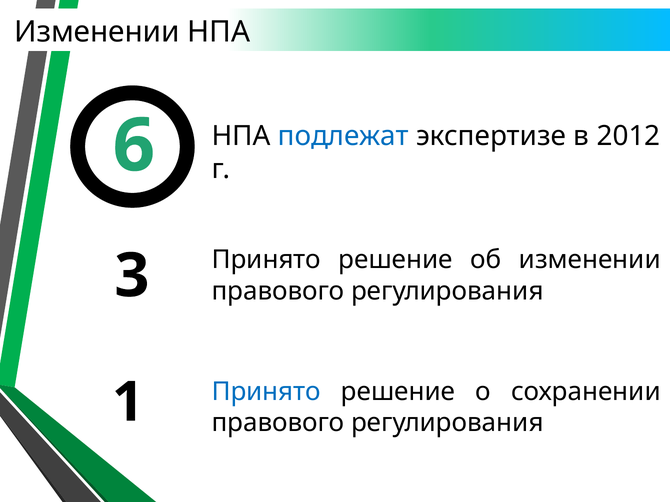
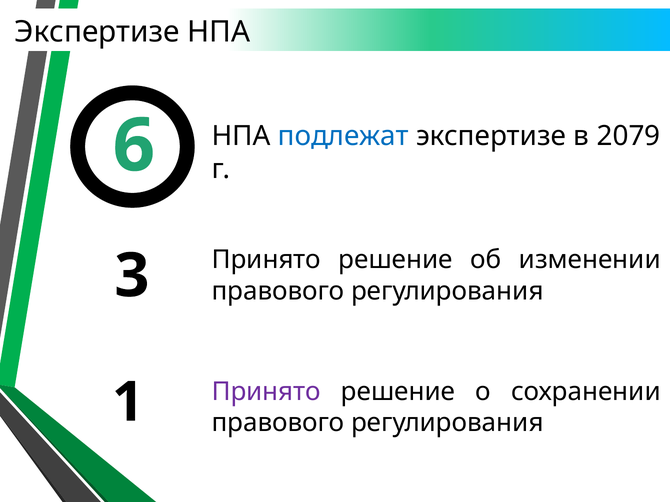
Изменении at (97, 32): Изменении -> Экспертизе
2012: 2012 -> 2079
Принято at (266, 392) colour: blue -> purple
